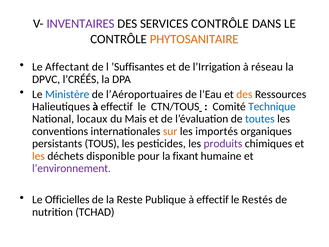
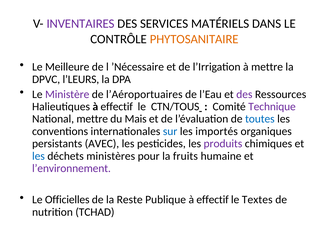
SERVICES CONTRÔLE: CONTRÔLE -> MATÉRIELS
Affectant: Affectant -> Meilleure
’Suffisantes: ’Suffisantes -> ’Nécessaire
à réseau: réseau -> mettre
l’CRÉÉS: l’CRÉÉS -> l’LEURS
Ministère colour: blue -> purple
des at (244, 94) colour: orange -> purple
Technique colour: blue -> purple
National locaux: locaux -> mettre
sur colour: orange -> blue
TOUS: TOUS -> AVEC
les at (38, 156) colour: orange -> blue
disponible: disponible -> ministères
fixant: fixant -> fruits
Restés: Restés -> Textes
